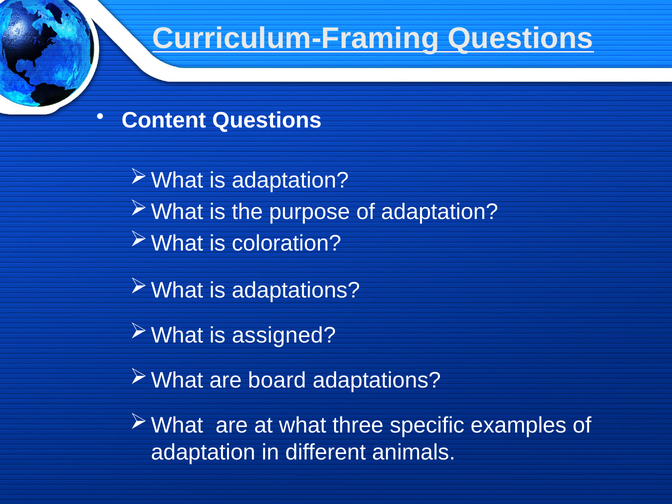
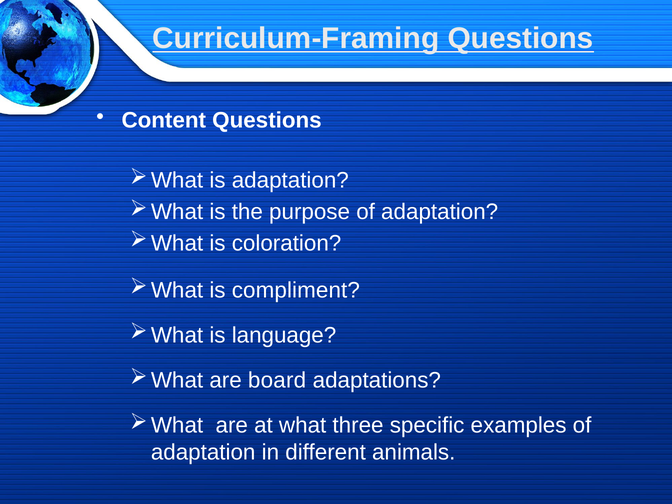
is adaptations: adaptations -> compliment
assigned: assigned -> language
